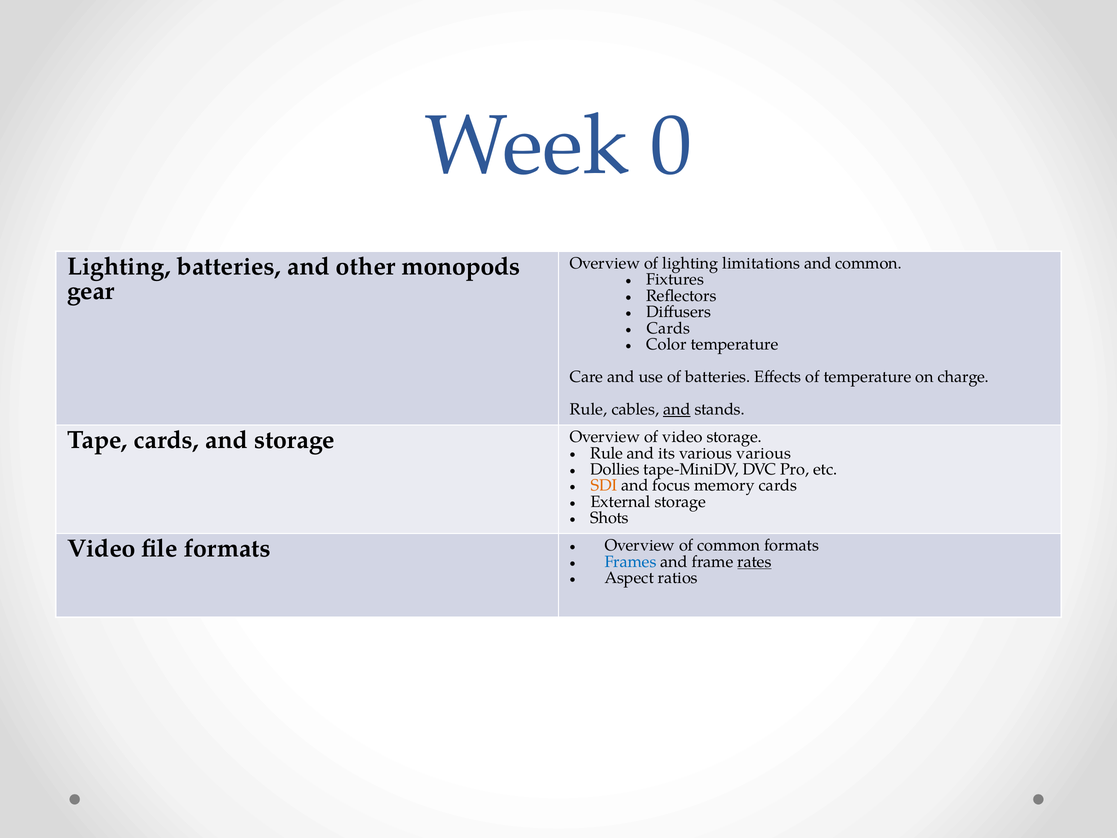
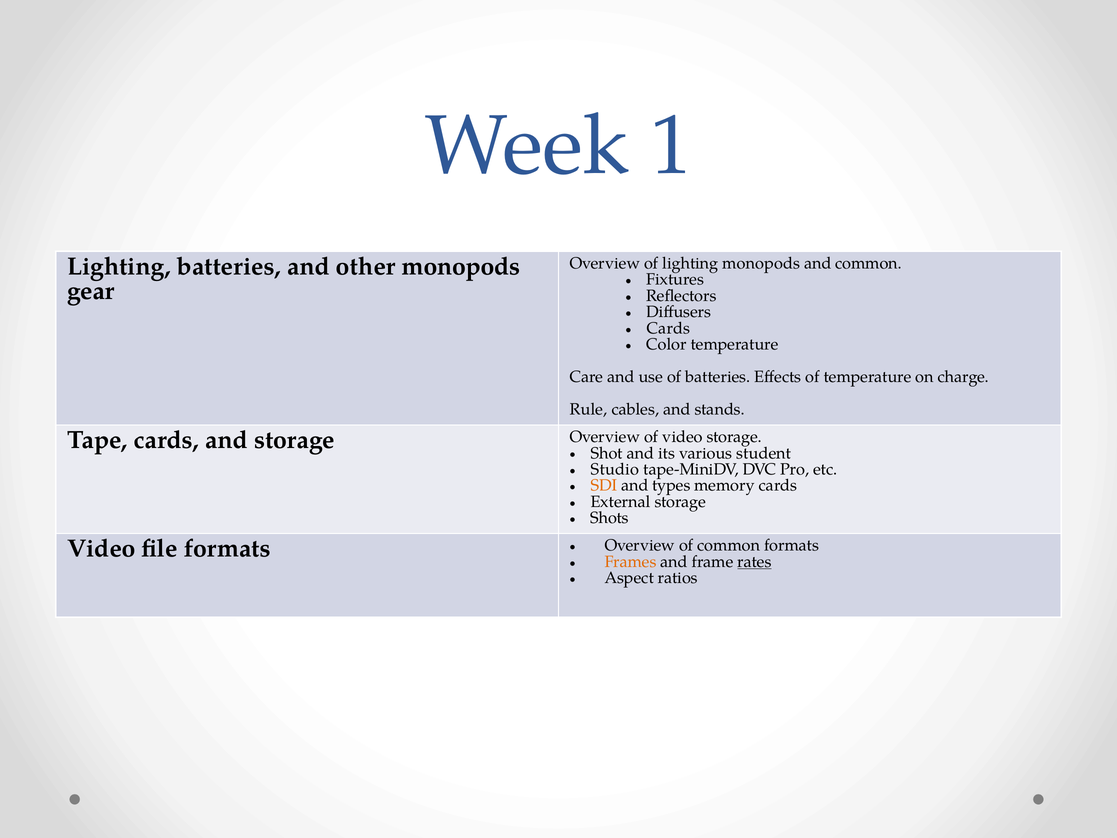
0: 0 -> 1
lighting limitations: limitations -> monopods
and at (677, 409) underline: present -> none
Rule at (607, 453): Rule -> Shot
various various: various -> student
Dollies: Dollies -> Studio
focus: focus -> types
Frames colour: blue -> orange
